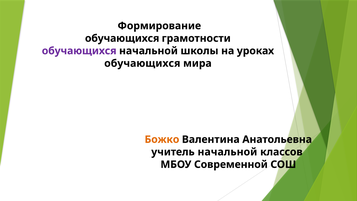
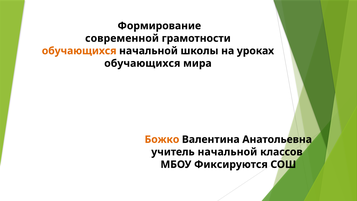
обучающихся at (122, 38): обучающихся -> современной
обучающихся at (79, 51) colour: purple -> orange
Современной: Современной -> Фиксируются
